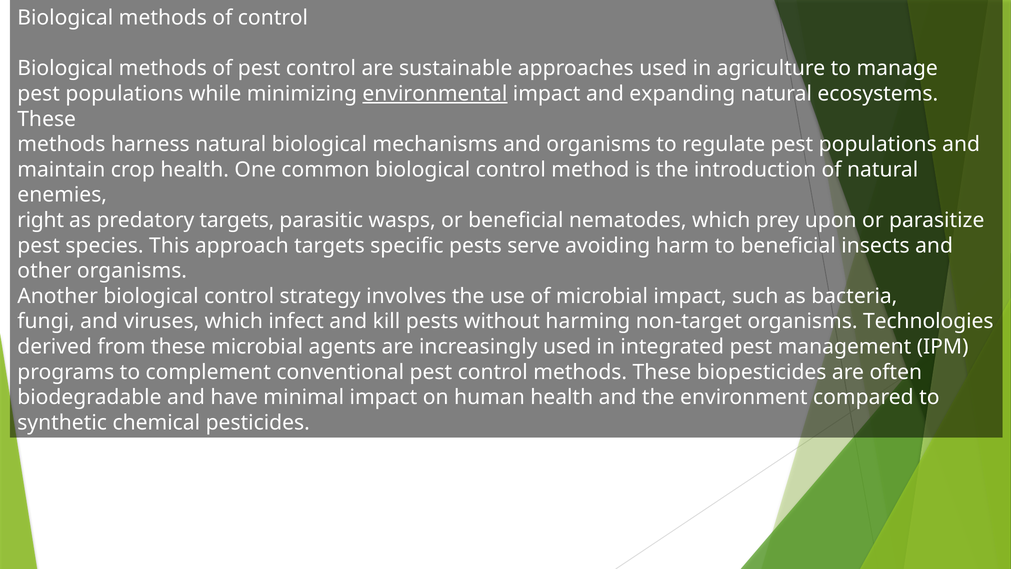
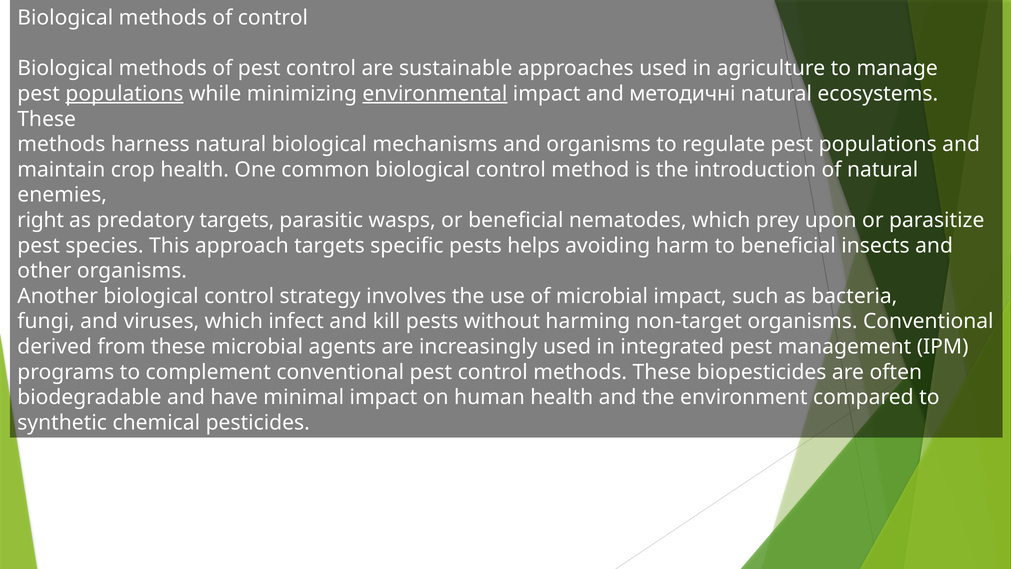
populations at (124, 94) underline: none -> present
expanding: expanding -> методичні
serve: serve -> helps
organisms Technologies: Technologies -> Conventional
